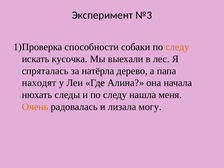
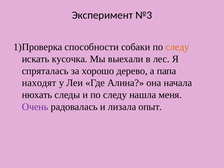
натёрла: натёрла -> хорошо
Очень colour: orange -> purple
могу: могу -> опыт
